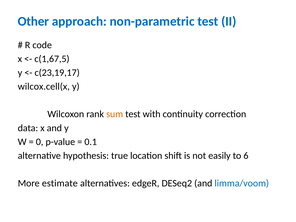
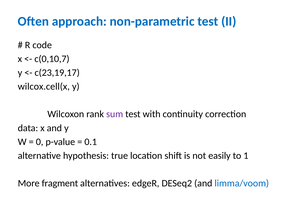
Other: Other -> Often
c(1,67,5: c(1,67,5 -> c(0,10,7
sum colour: orange -> purple
6: 6 -> 1
estimate: estimate -> fragment
